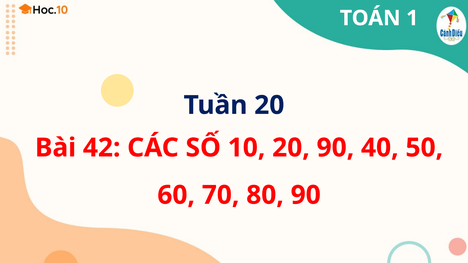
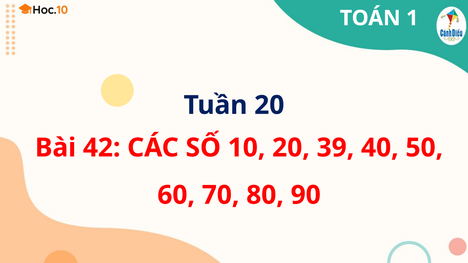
20 90: 90 -> 39
